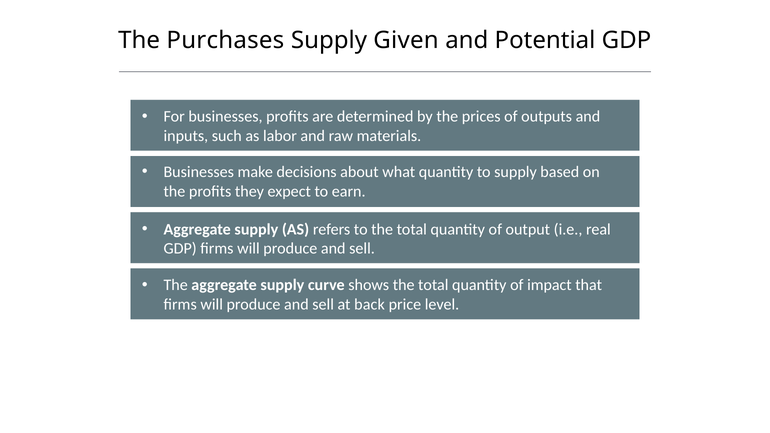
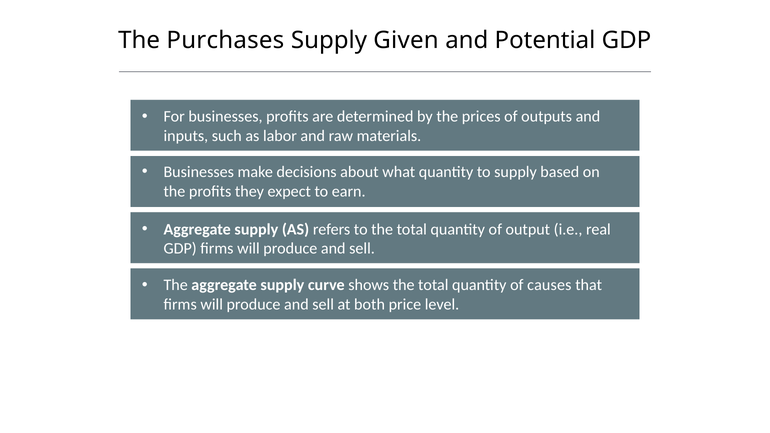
impact: impact -> causes
back: back -> both
